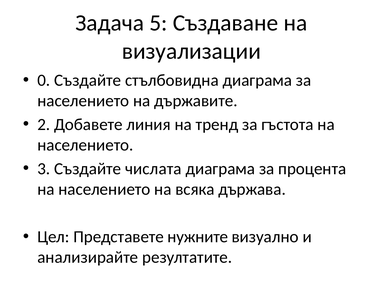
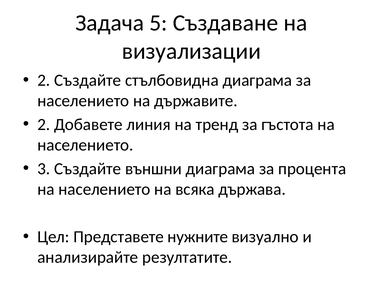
0 at (44, 80): 0 -> 2
числата: числата -> външни
